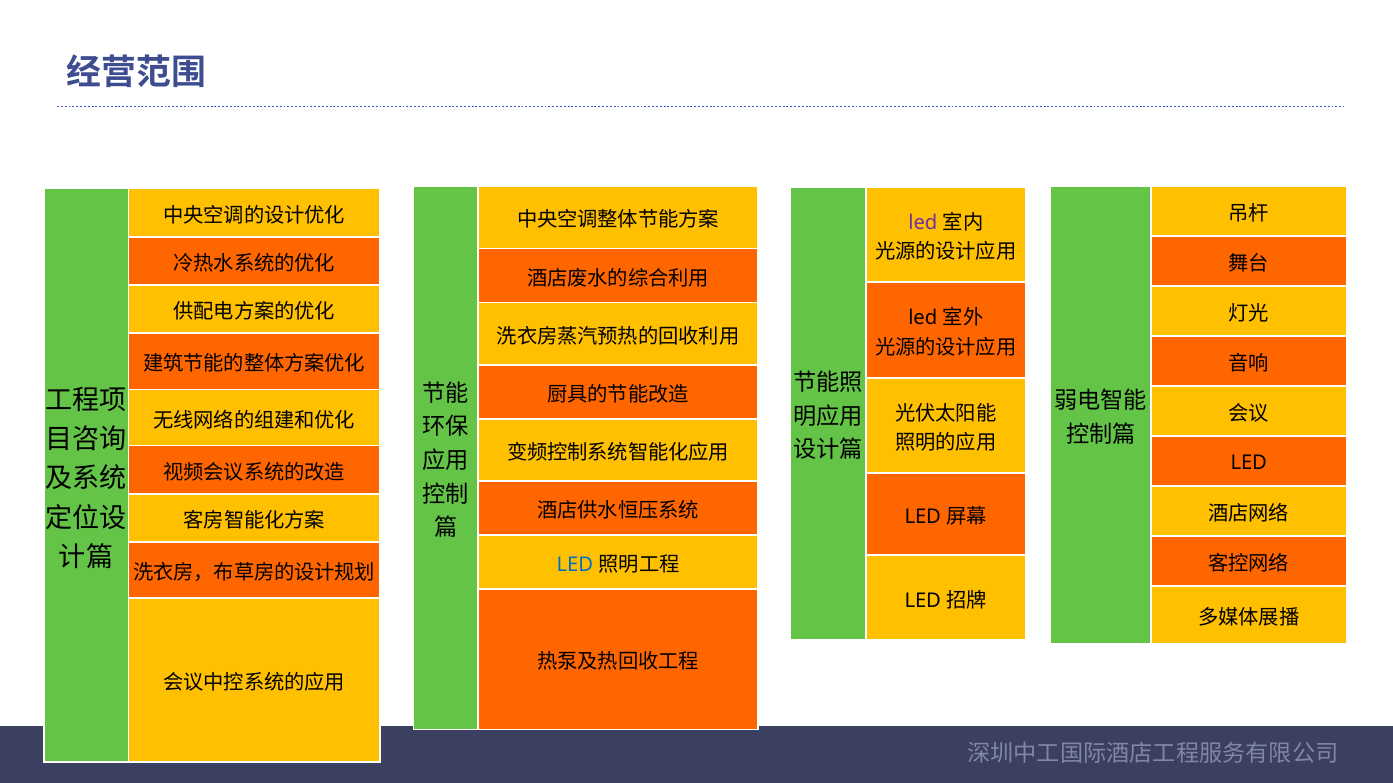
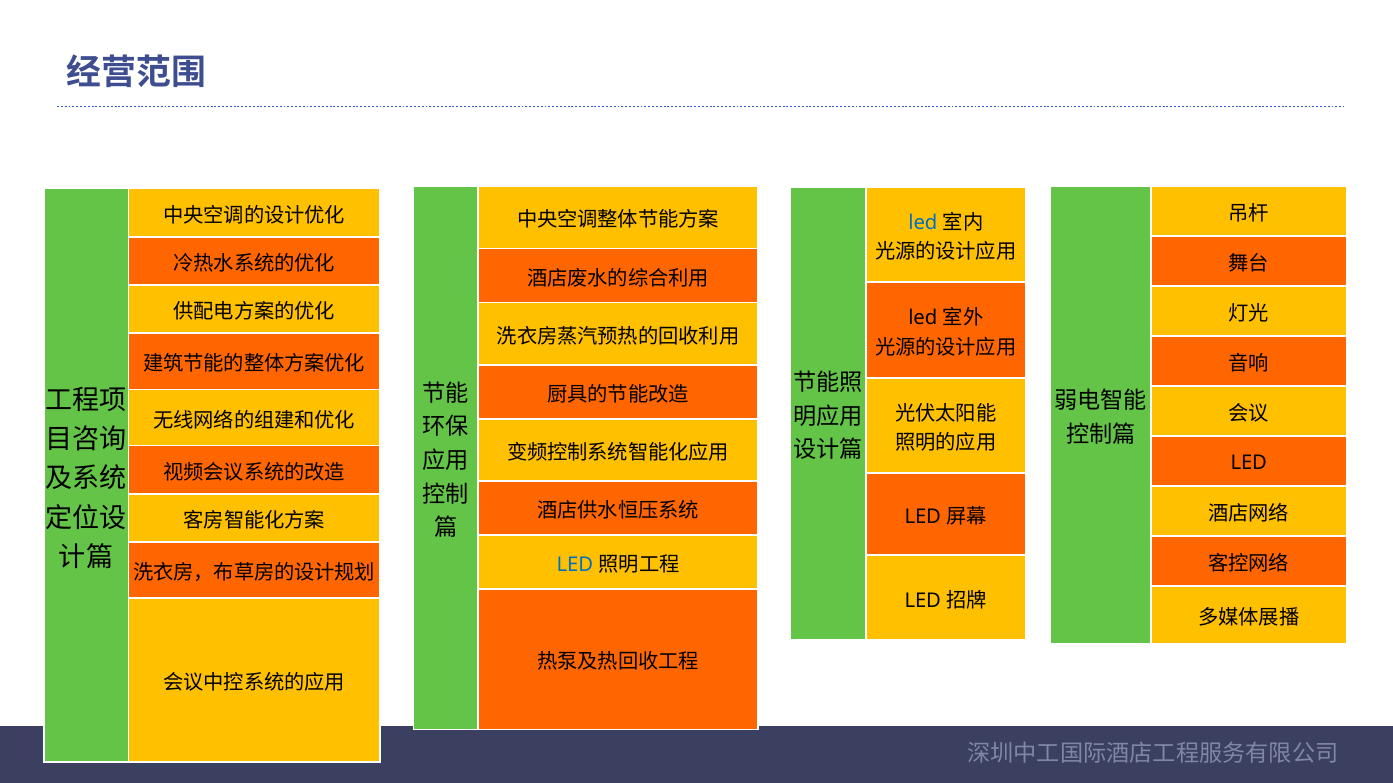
led at (923, 223) colour: purple -> blue
